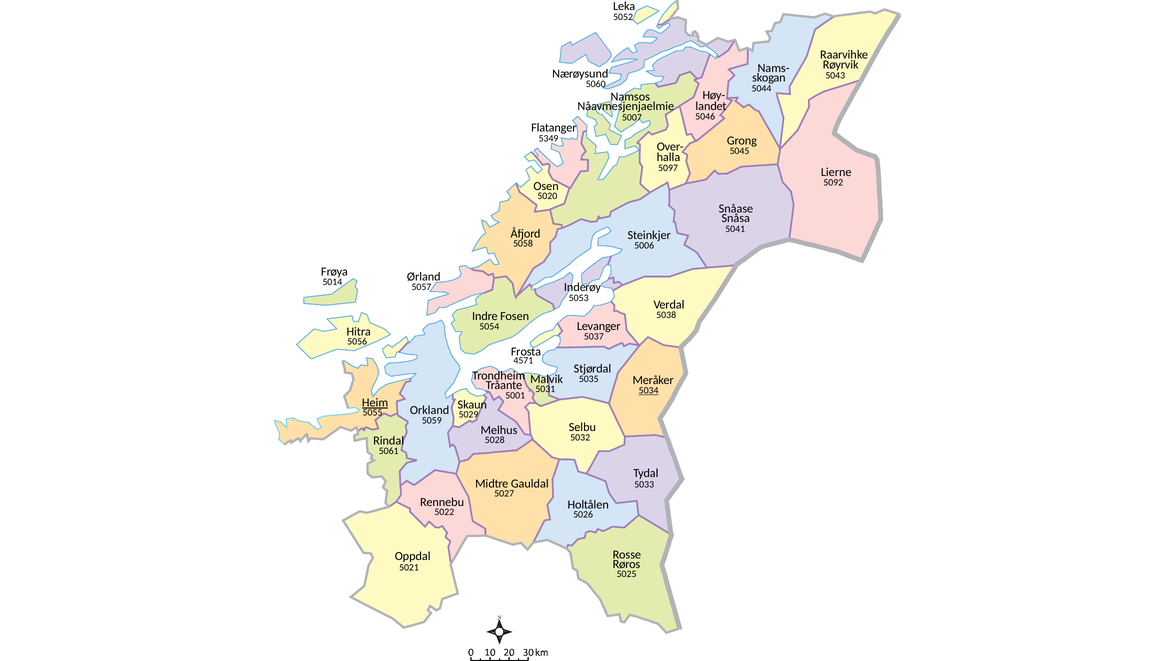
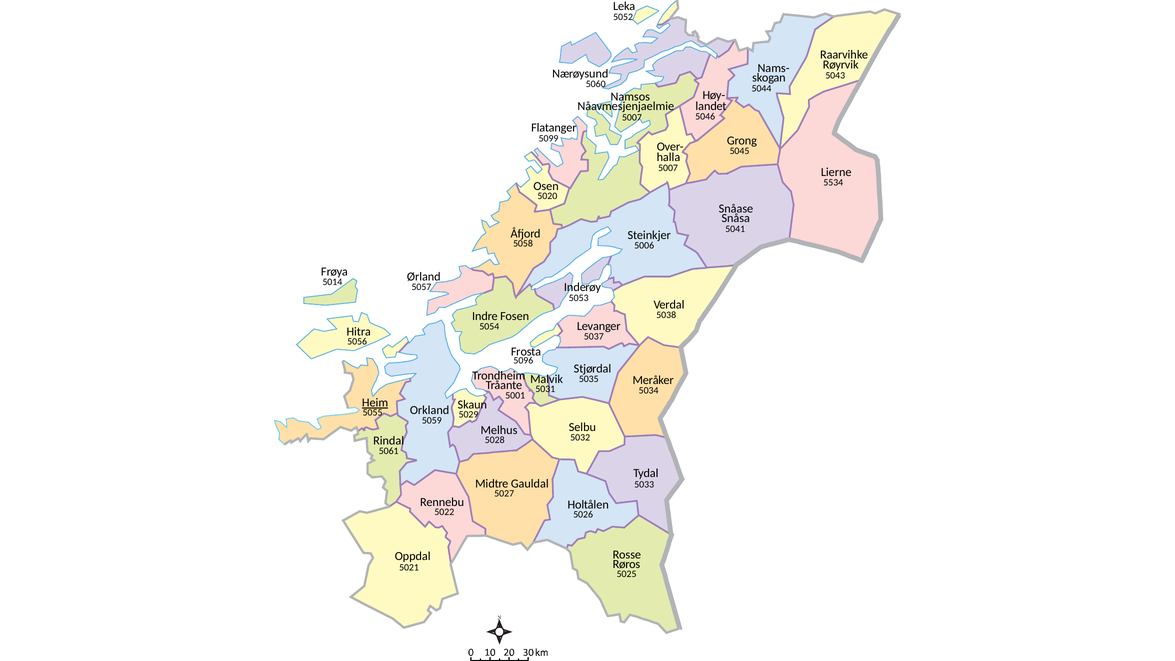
5349: 5349 -> 5099
5097 at (668, 168): 5097 -> 5007
5092: 5092 -> 5534
4571: 4571 -> 5096
5034 underline: present -> none
